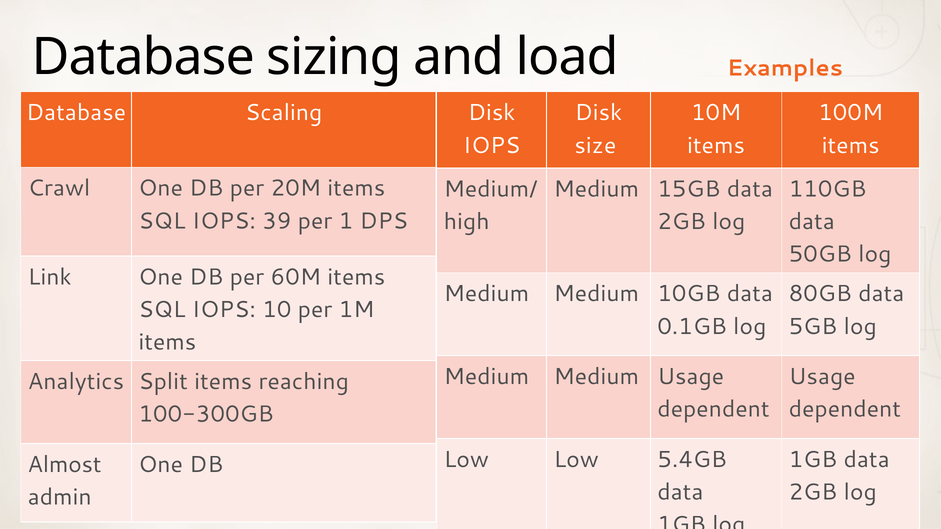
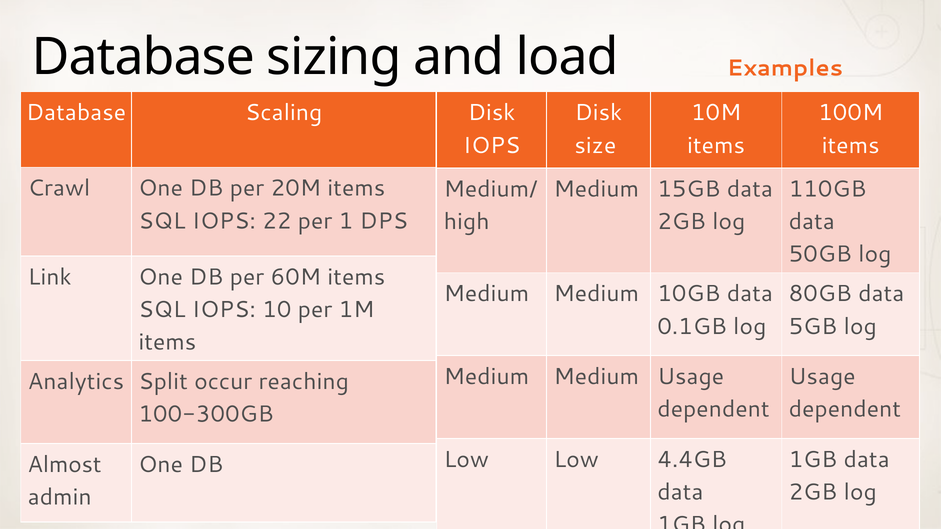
39: 39 -> 22
Split items: items -> occur
5.4GB: 5.4GB -> 4.4GB
